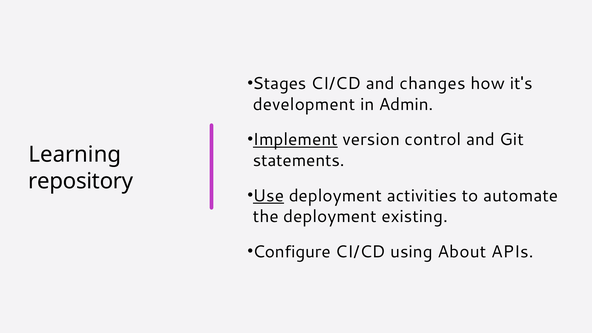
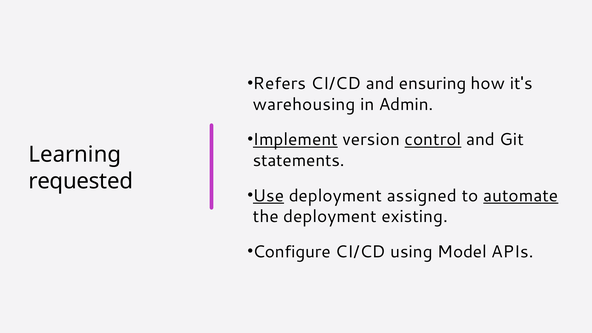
Stages: Stages -> Refers
changes: changes -> ensuring
development: development -> warehousing
control underline: none -> present
repository: repository -> requested
activities: activities -> assigned
automate underline: none -> present
About: About -> Model
